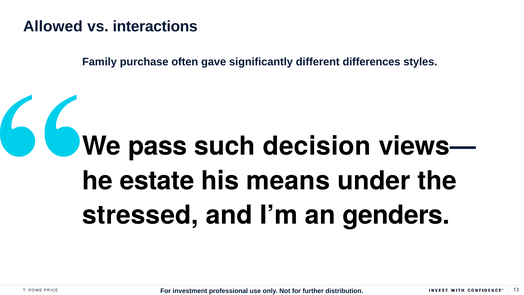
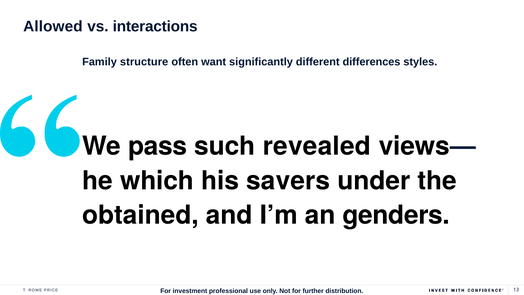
purchase: purchase -> structure
gave: gave -> want
decision: decision -> revealed
estate: estate -> which
means: means -> savers
stressed: stressed -> obtained
